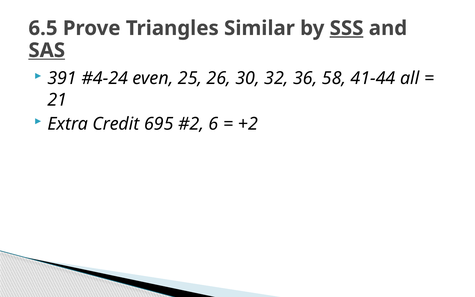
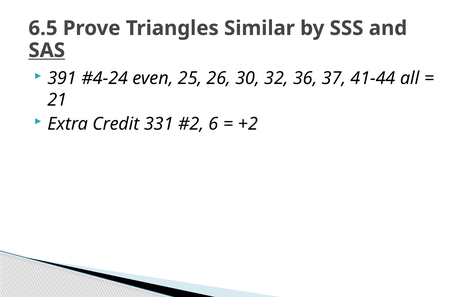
SSS underline: present -> none
58: 58 -> 37
695: 695 -> 331
